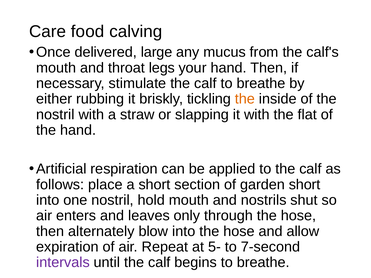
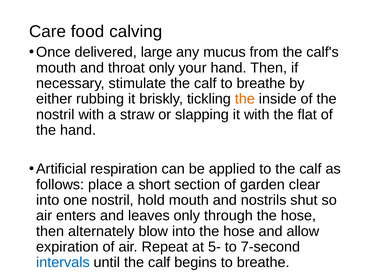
throat legs: legs -> only
garden short: short -> clear
intervals colour: purple -> blue
